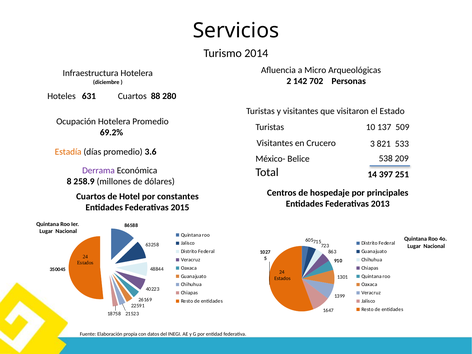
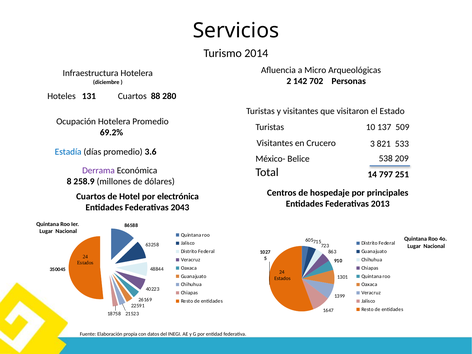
631: 631 -> 131
Estadía colour: orange -> blue
397: 397 -> 797
constantes: constantes -> electrónica
2015: 2015 -> 2043
